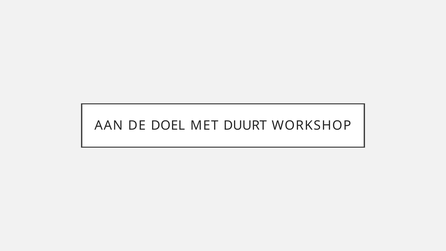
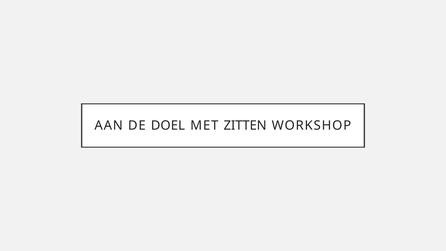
DUURT: DUURT -> ZITTEN
